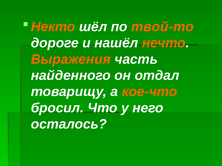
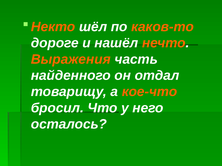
твой-то: твой-то -> каков-то
